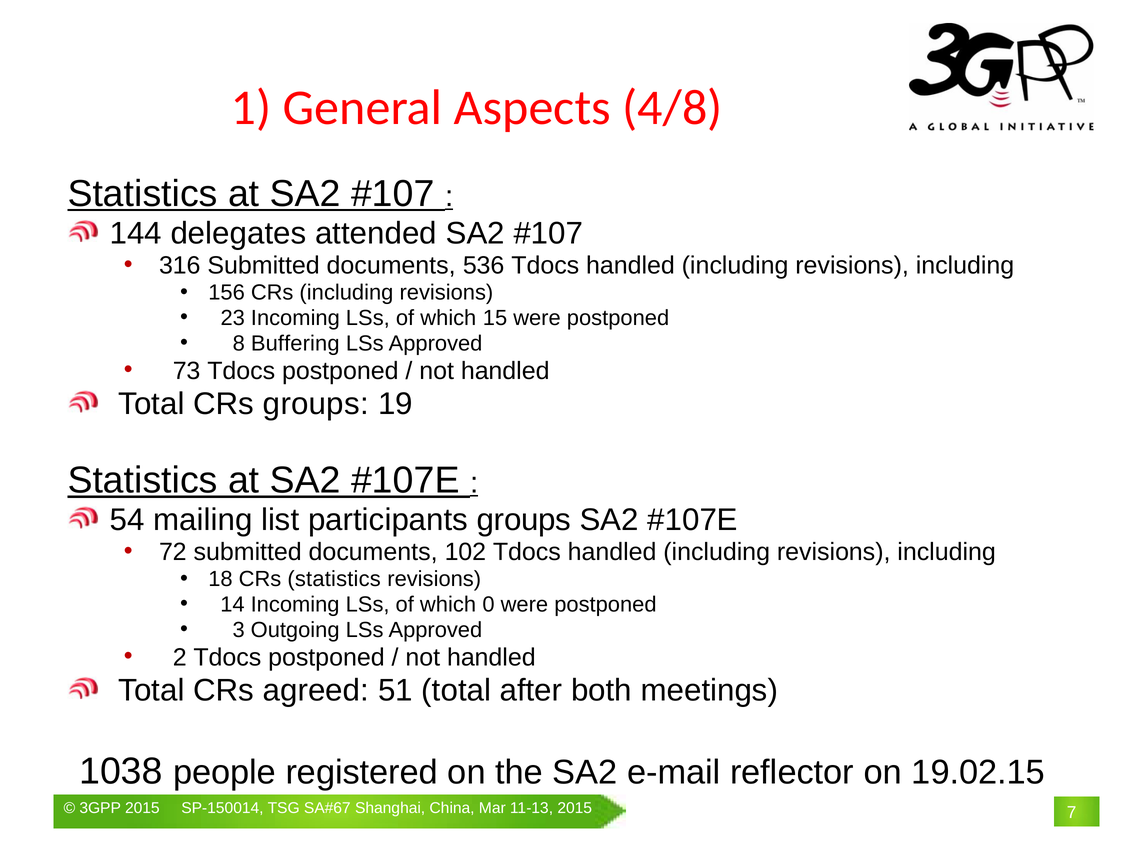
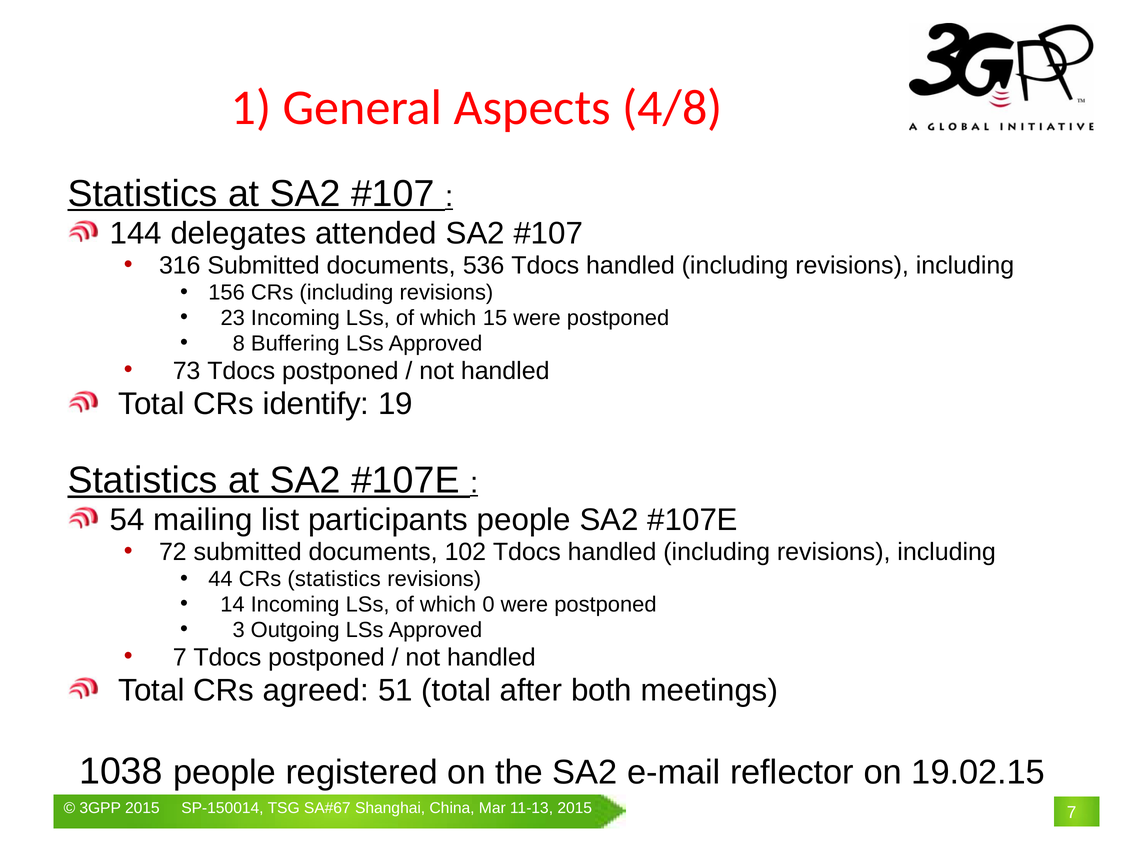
CRs groups: groups -> identify
participants groups: groups -> people
18: 18 -> 44
2 at (180, 658): 2 -> 7
